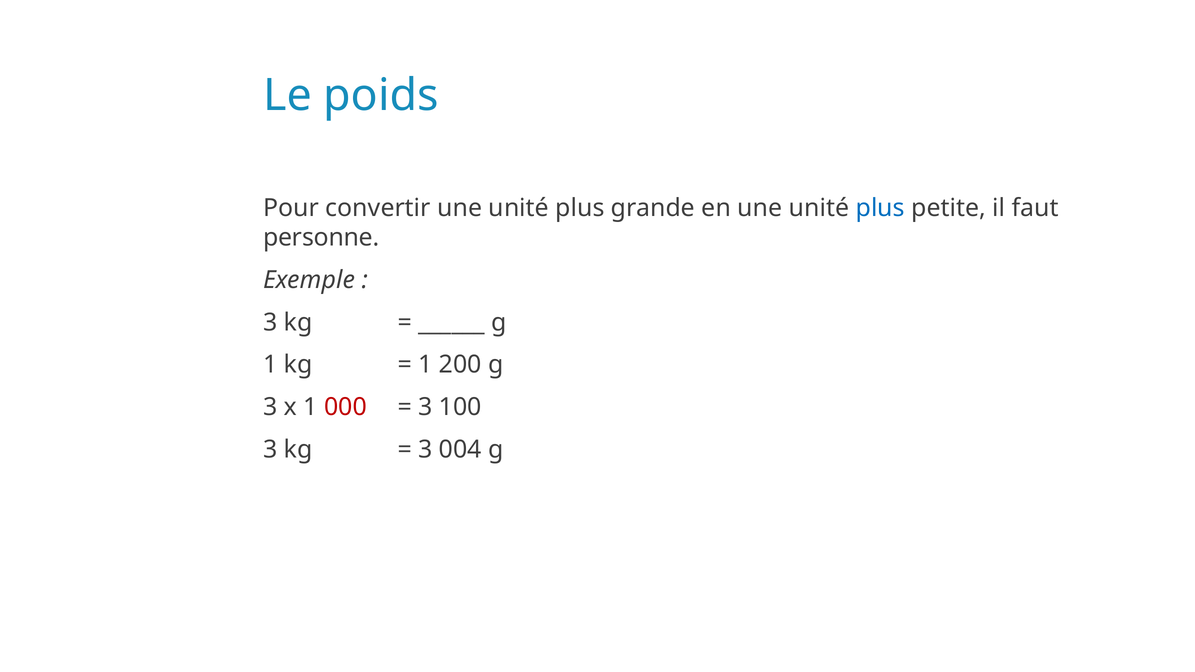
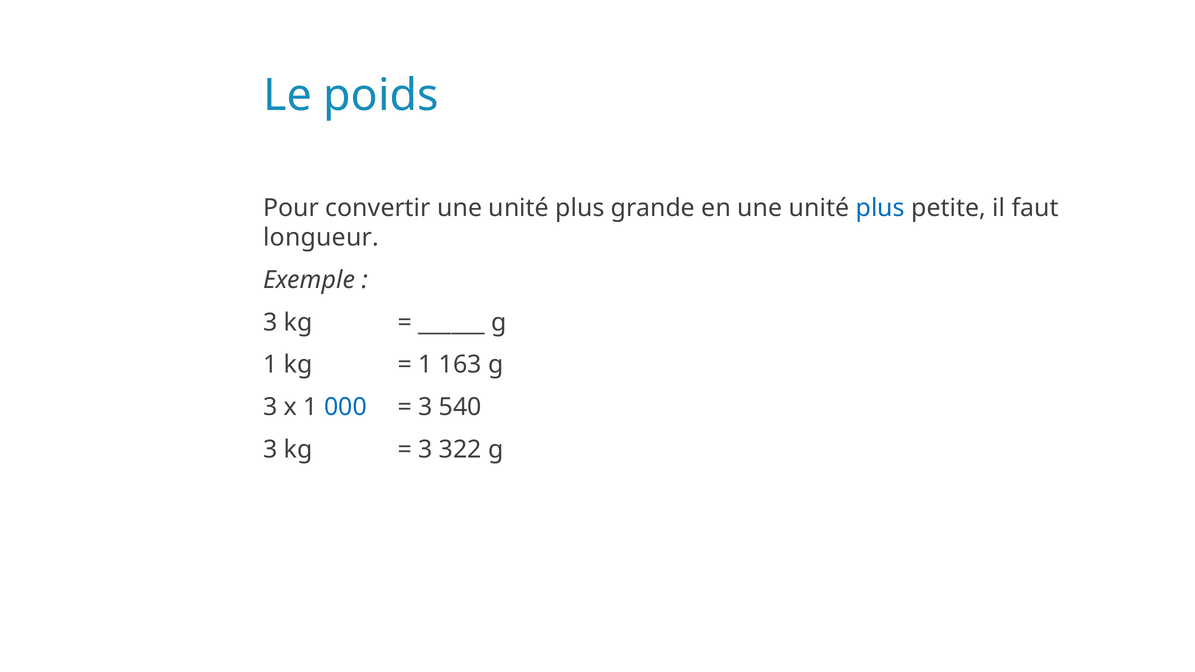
personne: personne -> longueur
200: 200 -> 163
000 colour: red -> blue
100: 100 -> 540
004: 004 -> 322
